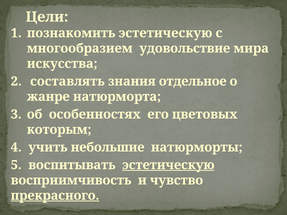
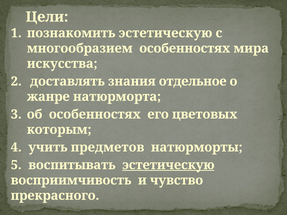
многообразием удовольствие: удовольствие -> особенностях
составлять: составлять -> доставлять
небольшие: небольшие -> предметов
прекрасного underline: present -> none
